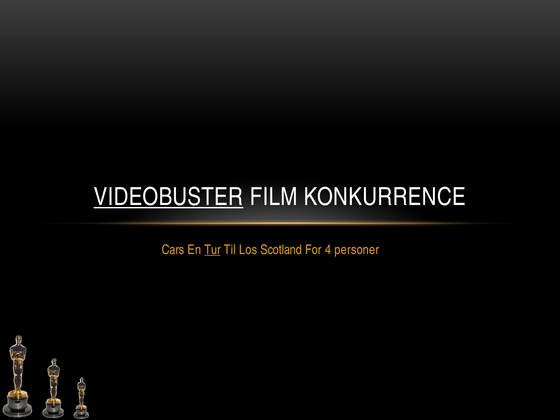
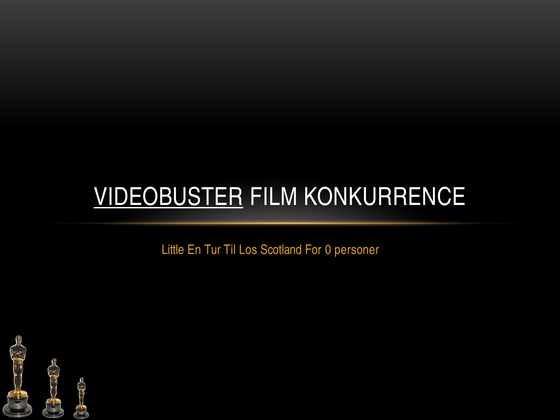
Cars: Cars -> Little
Tur underline: present -> none
4: 4 -> 0
